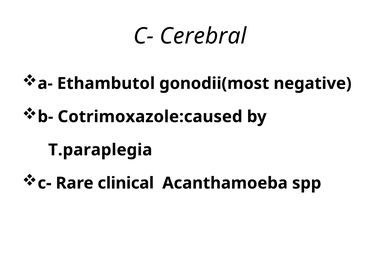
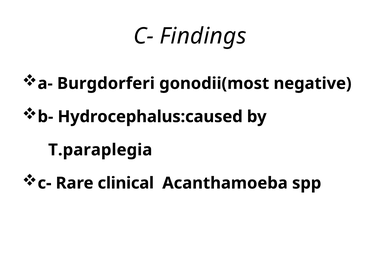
Cerebral: Cerebral -> Findings
Ethambutol: Ethambutol -> Burgdorferi
Cotrimoxazole:caused: Cotrimoxazole:caused -> Hydrocephalus:caused
